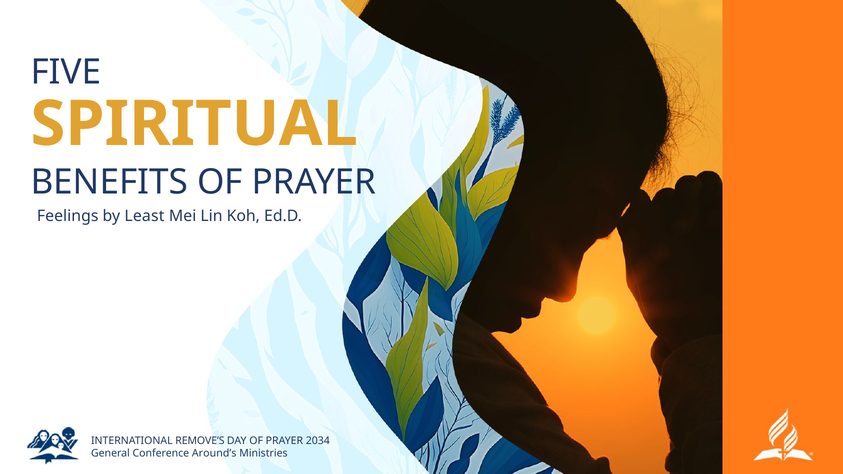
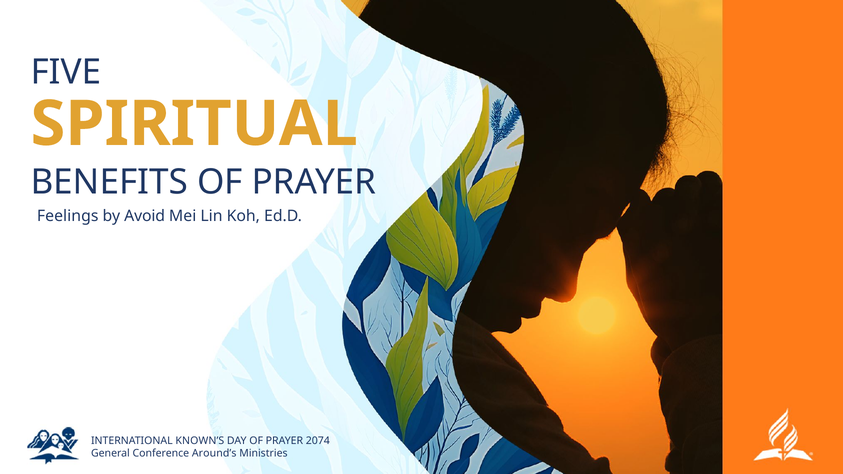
Least: Least -> Avoid
REMOVE’S: REMOVE’S -> KNOWN’S
2034: 2034 -> 2074
